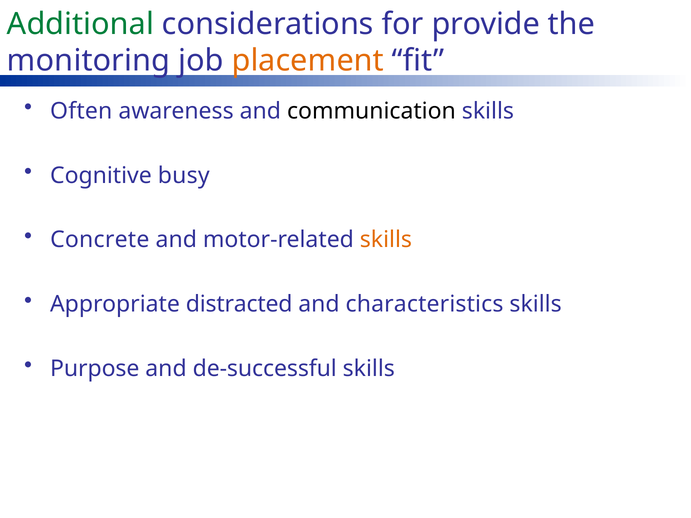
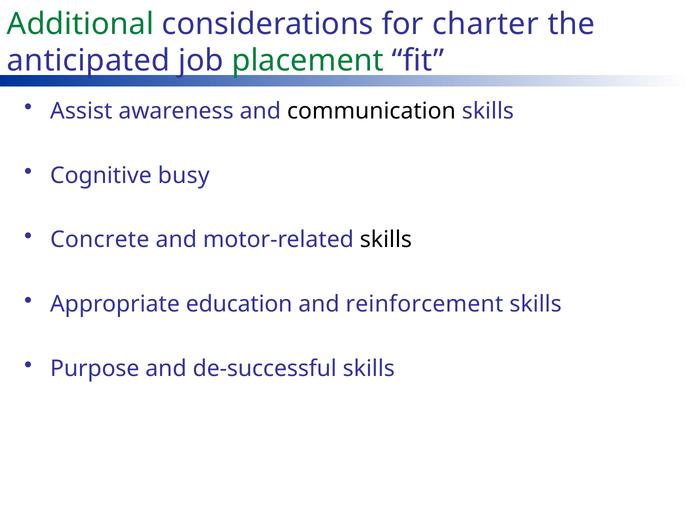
provide: provide -> charter
monitoring: monitoring -> anticipated
placement colour: orange -> green
Often: Often -> Assist
skills at (386, 240) colour: orange -> black
distracted: distracted -> education
characteristics: characteristics -> reinforcement
